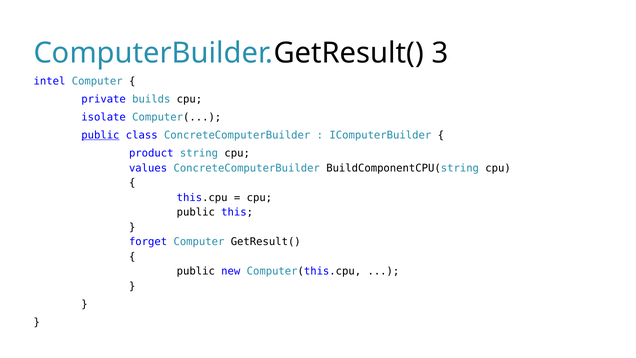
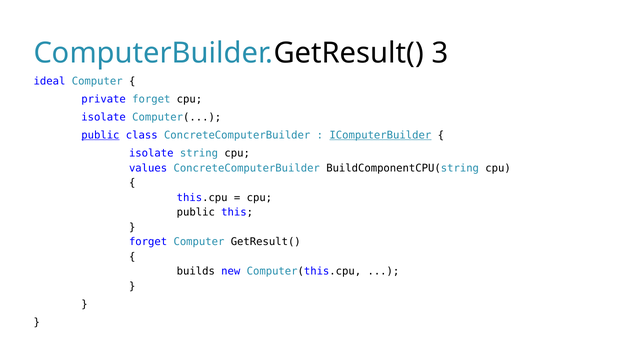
intel: intel -> ideal
private builds: builds -> forget
IComputerBuilder underline: none -> present
product at (151, 153): product -> isolate
public at (196, 271): public -> builds
